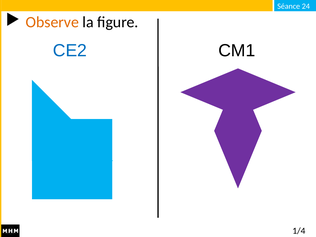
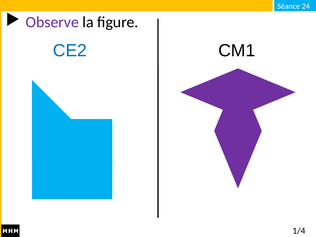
Observe colour: orange -> purple
